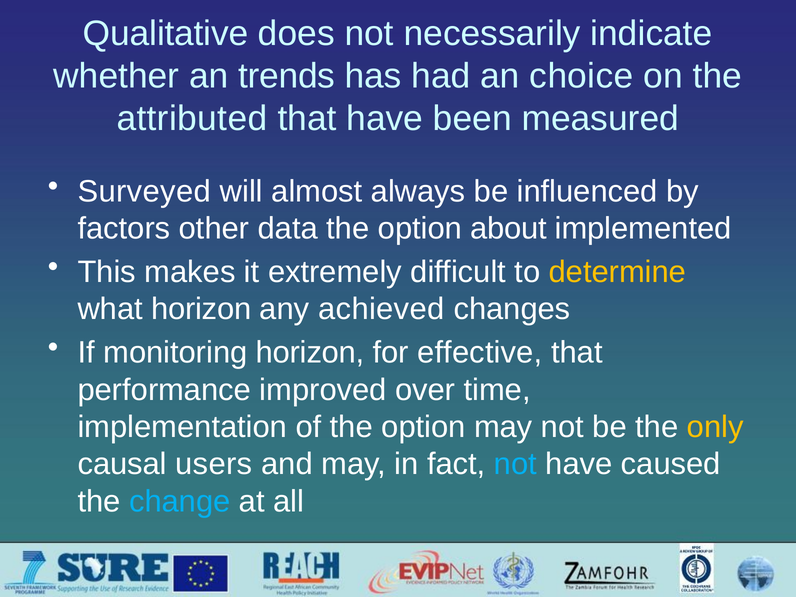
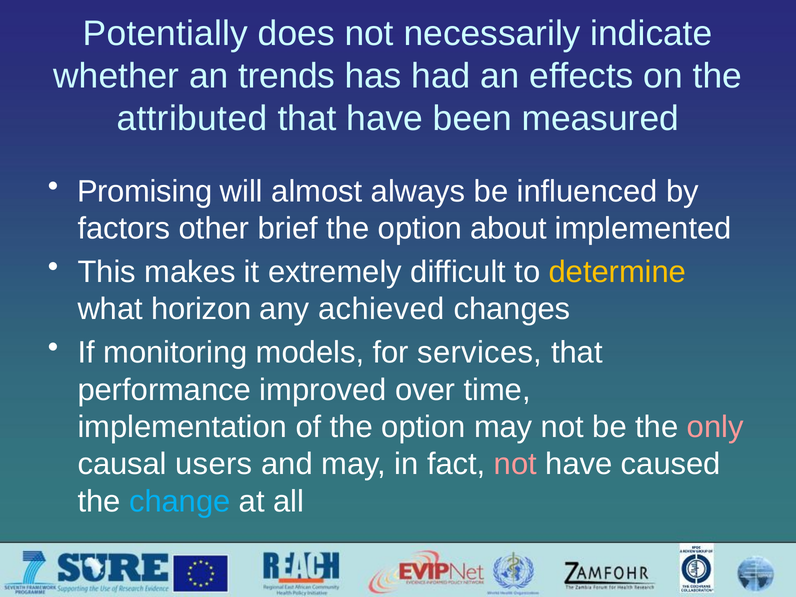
Qualitative: Qualitative -> Potentially
choice: choice -> effects
Surveyed: Surveyed -> Promising
data: data -> brief
monitoring horizon: horizon -> models
effective: effective -> services
only colour: yellow -> pink
not at (515, 464) colour: light blue -> pink
